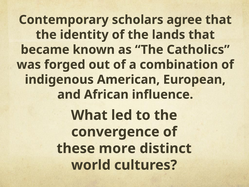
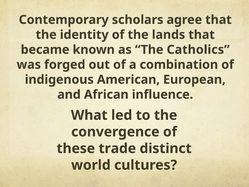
more: more -> trade
